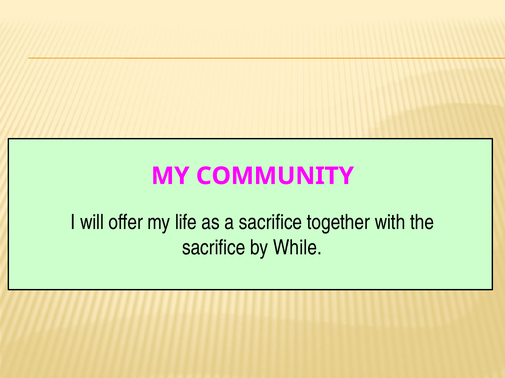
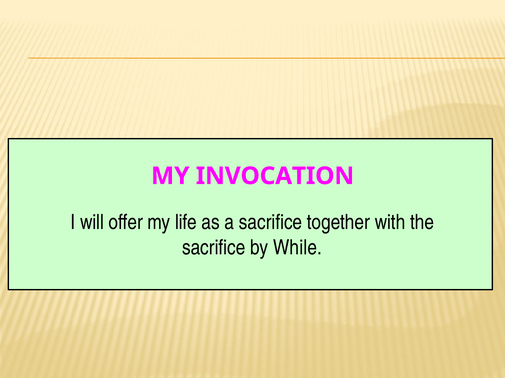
COMMUNITY: COMMUNITY -> INVOCATION
